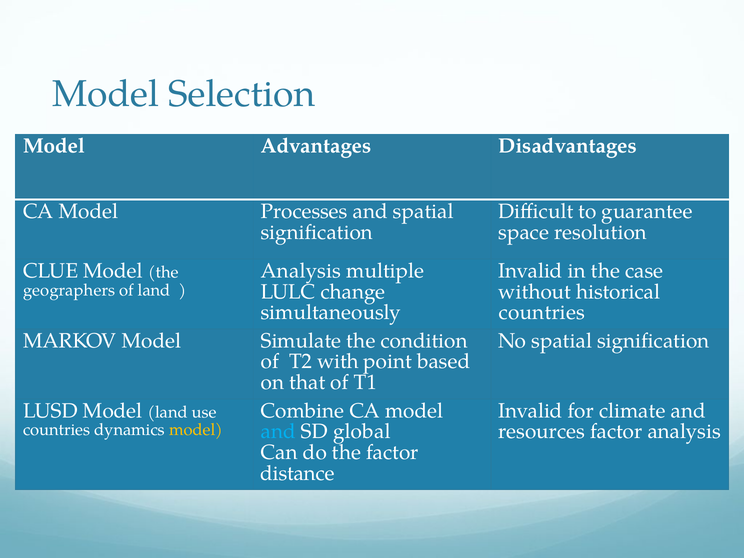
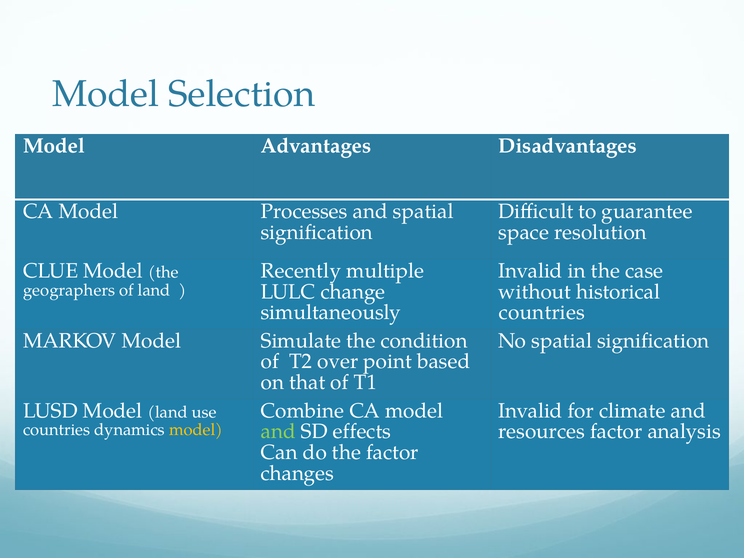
Analysis at (301, 271): Analysis -> Recently
with: with -> over
and at (278, 432) colour: light blue -> light green
global: global -> effects
distance: distance -> changes
